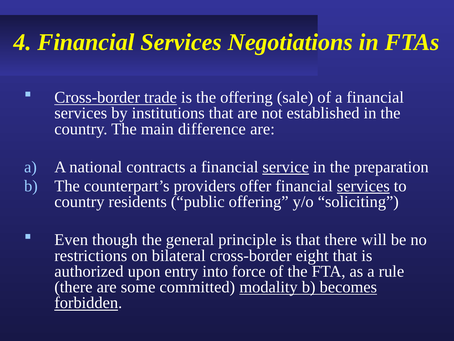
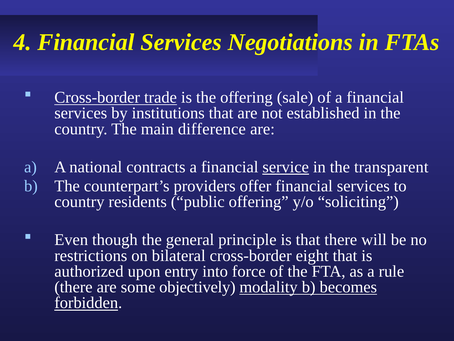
preparation: preparation -> transparent
services at (363, 186) underline: present -> none
committed: committed -> objectively
